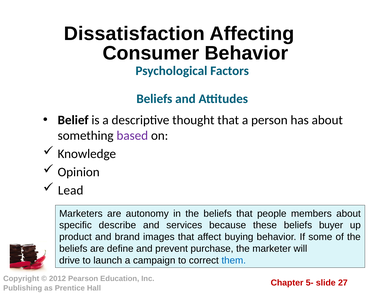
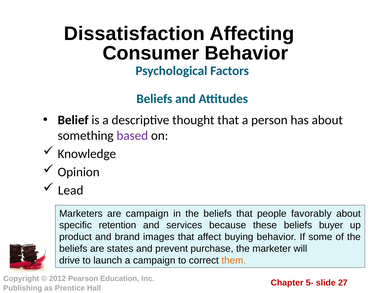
are autonomy: autonomy -> campaign
members: members -> favorably
describe: describe -> retention
define: define -> states
them colour: blue -> orange
